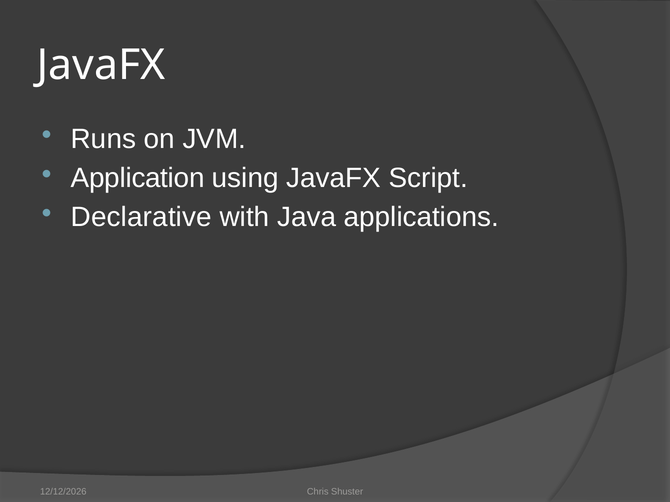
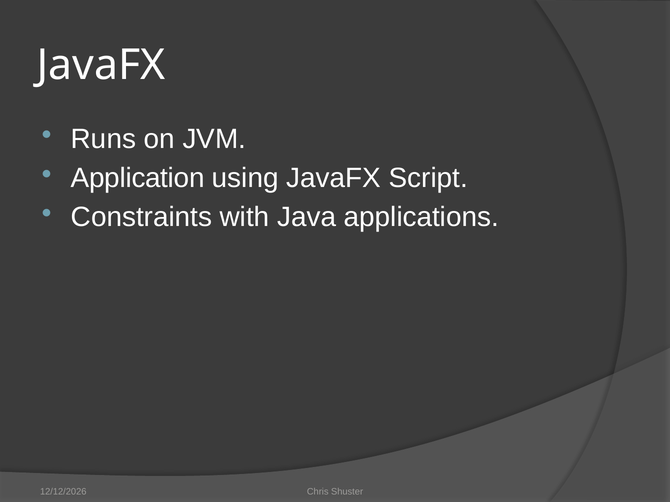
Declarative: Declarative -> Constraints
